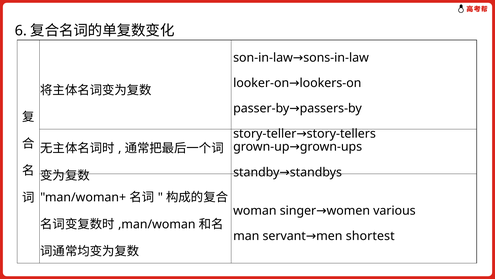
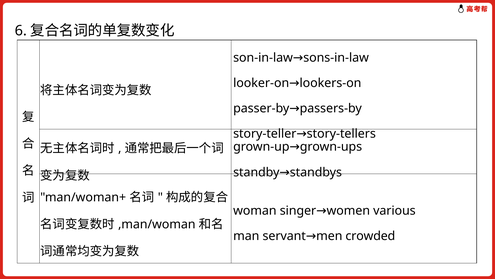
shortest: shortest -> crowded
